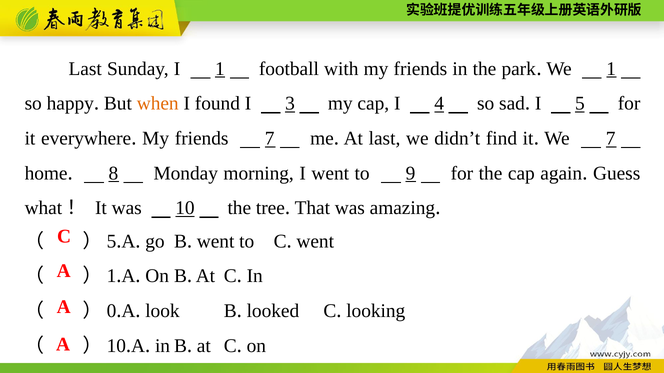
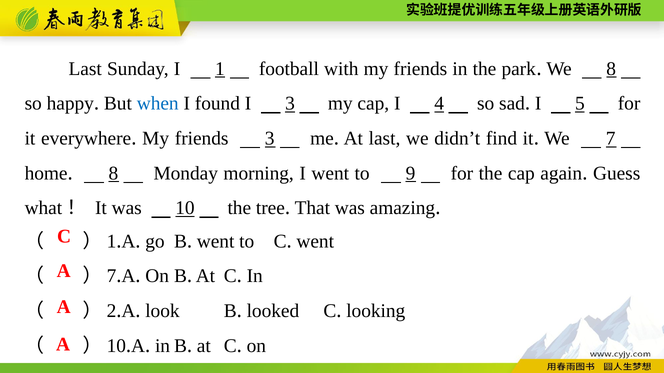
We 1: 1 -> 8
when colour: orange -> blue
friends 7: 7 -> 3
5 at (111, 242): 5 -> 1
1 at (111, 276): 1 -> 7
0: 0 -> 2
